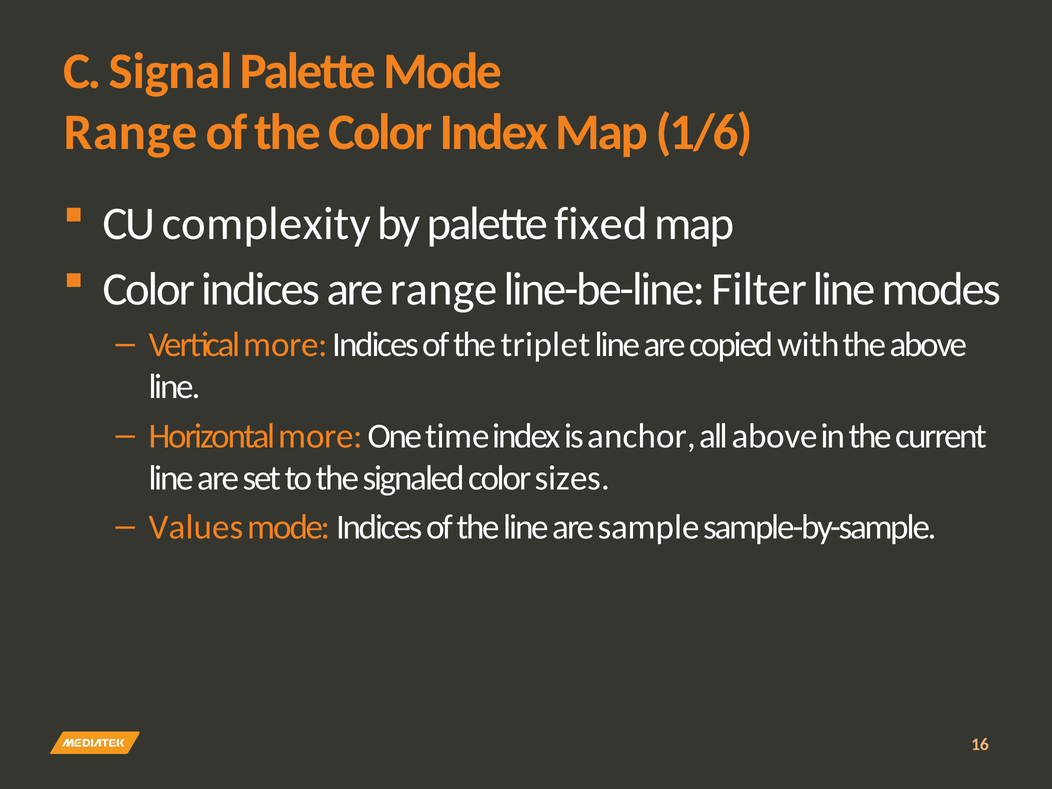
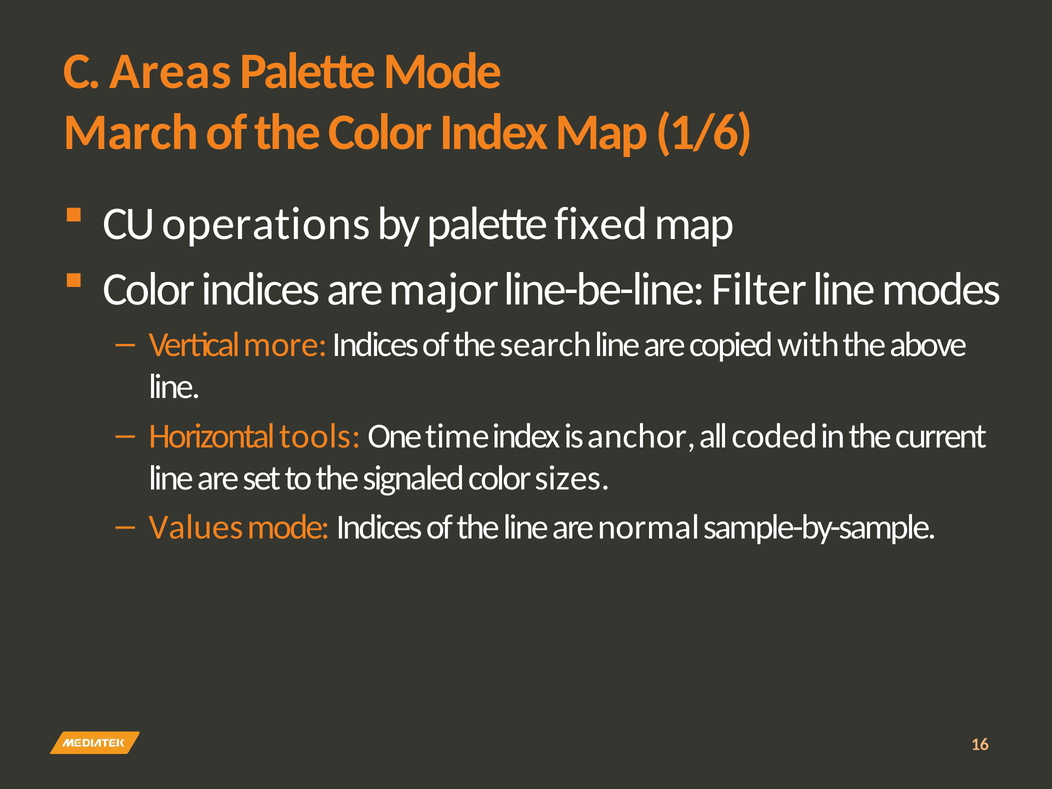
Signal: Signal -> Areas
Range at (131, 133): Range -> March
complexity: complexity -> operations
are range: range -> major
triplet: triplet -> search
Horizontal more: more -> tools
all above: above -> coded
sample: sample -> normal
